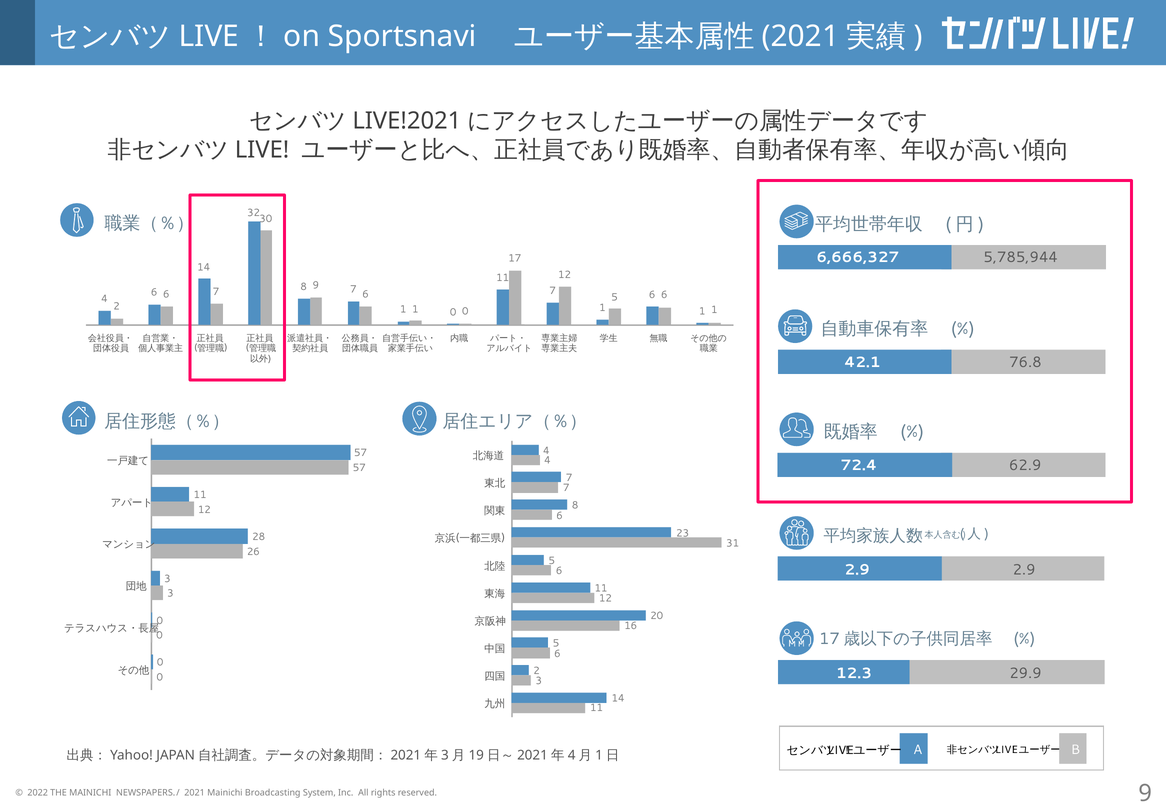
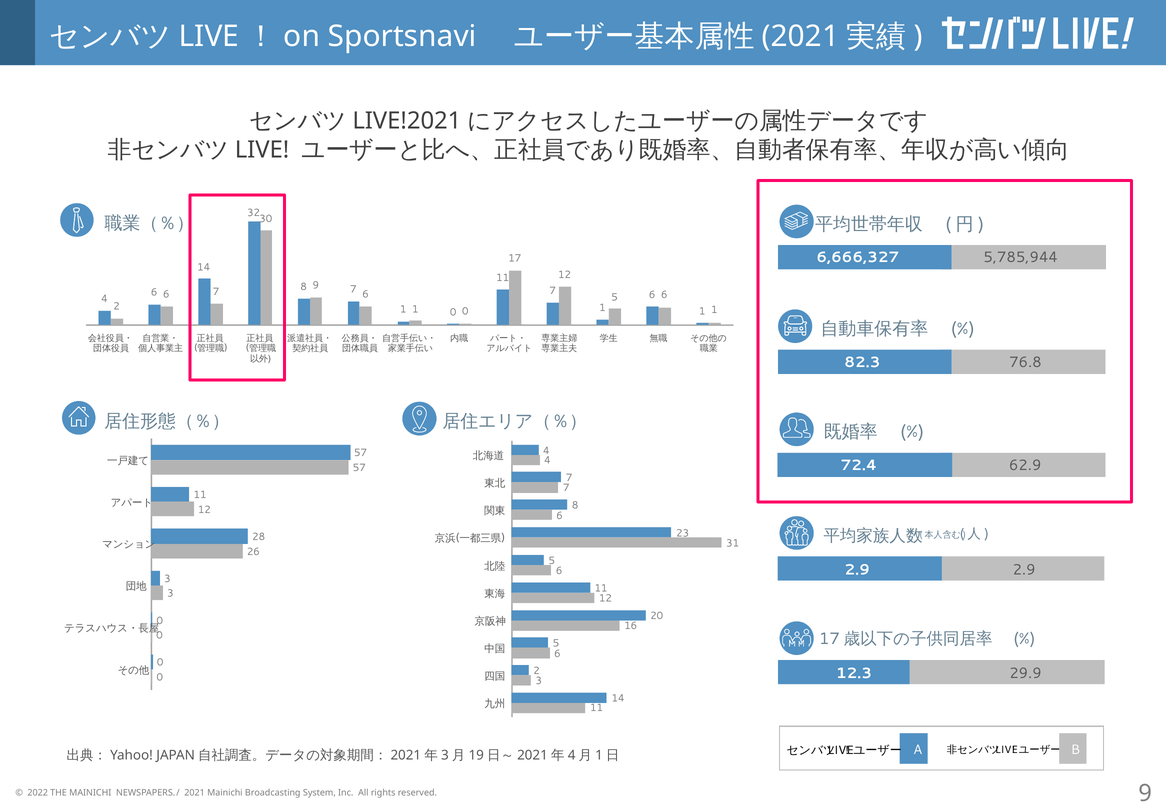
42.1: 42.1 -> 82.3
